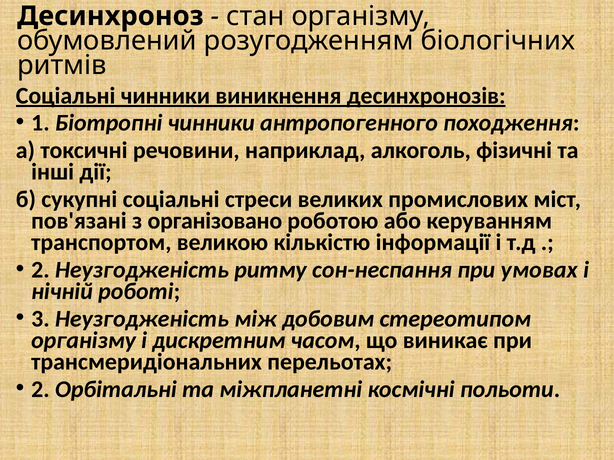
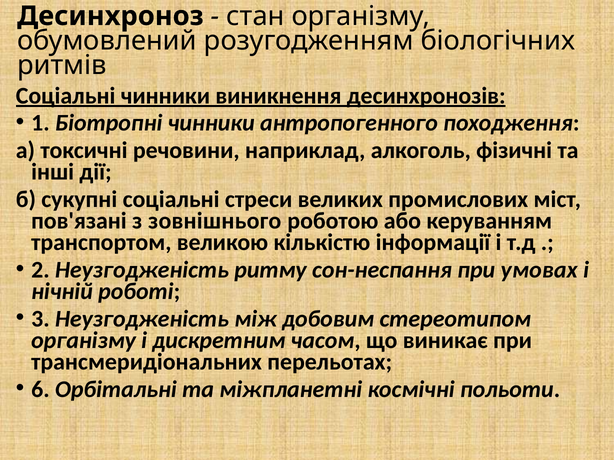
організовано: організовано -> зовнішнього
2 at (40, 390): 2 -> 6
